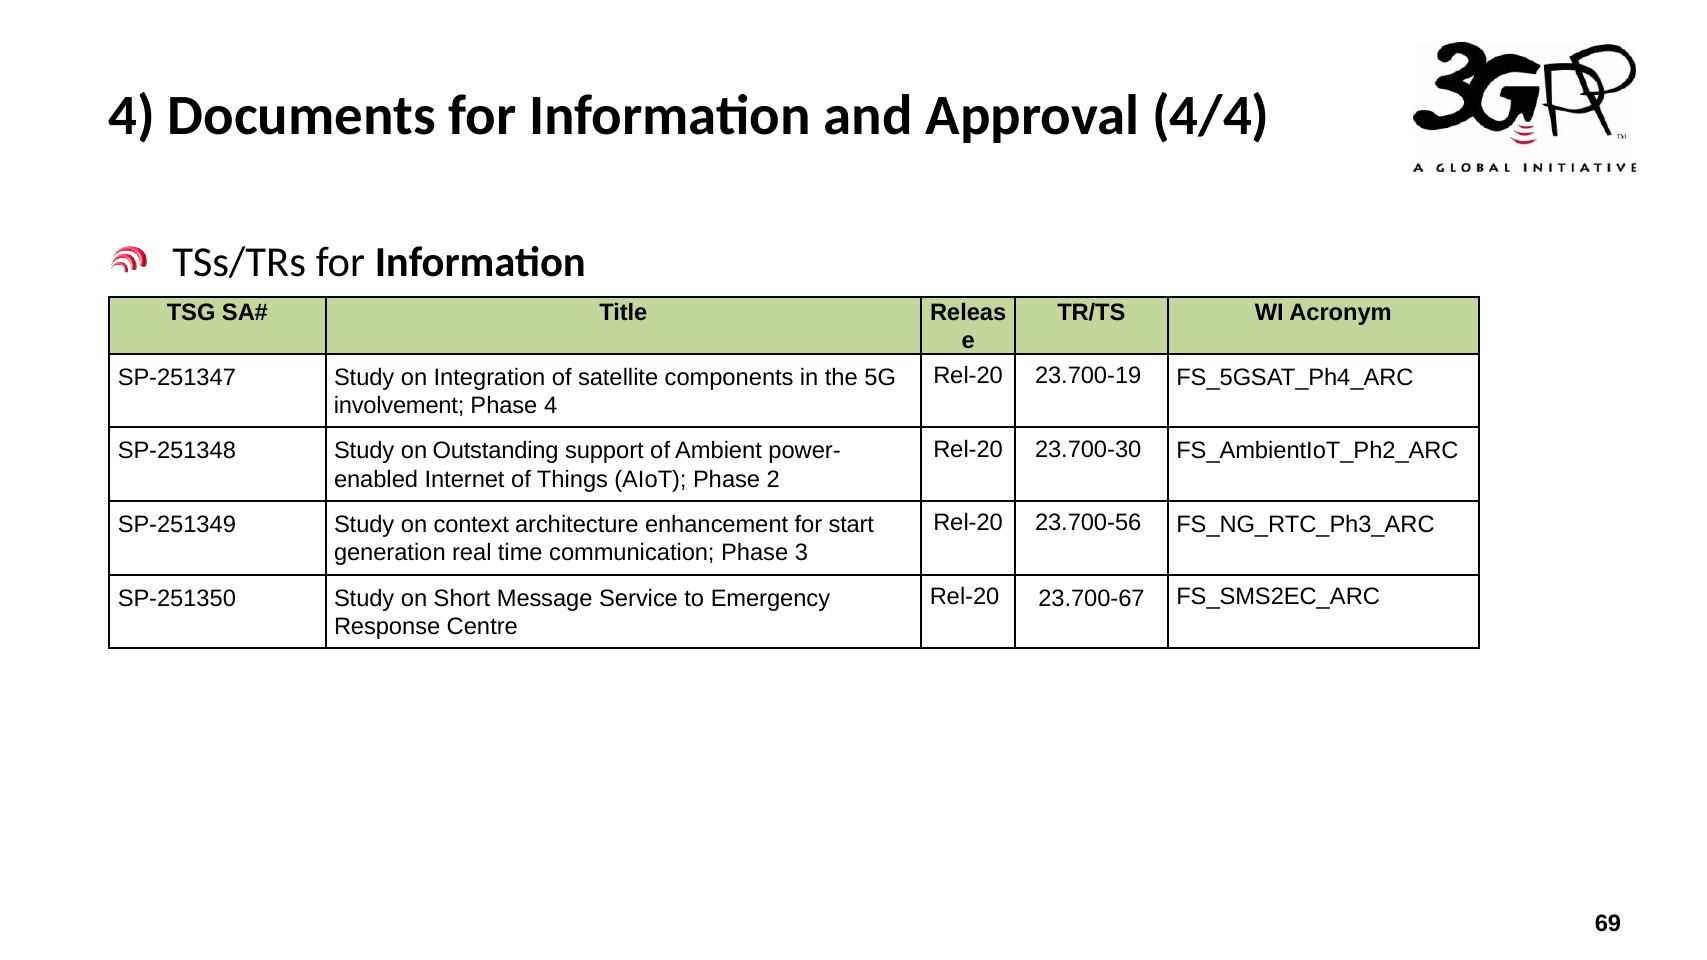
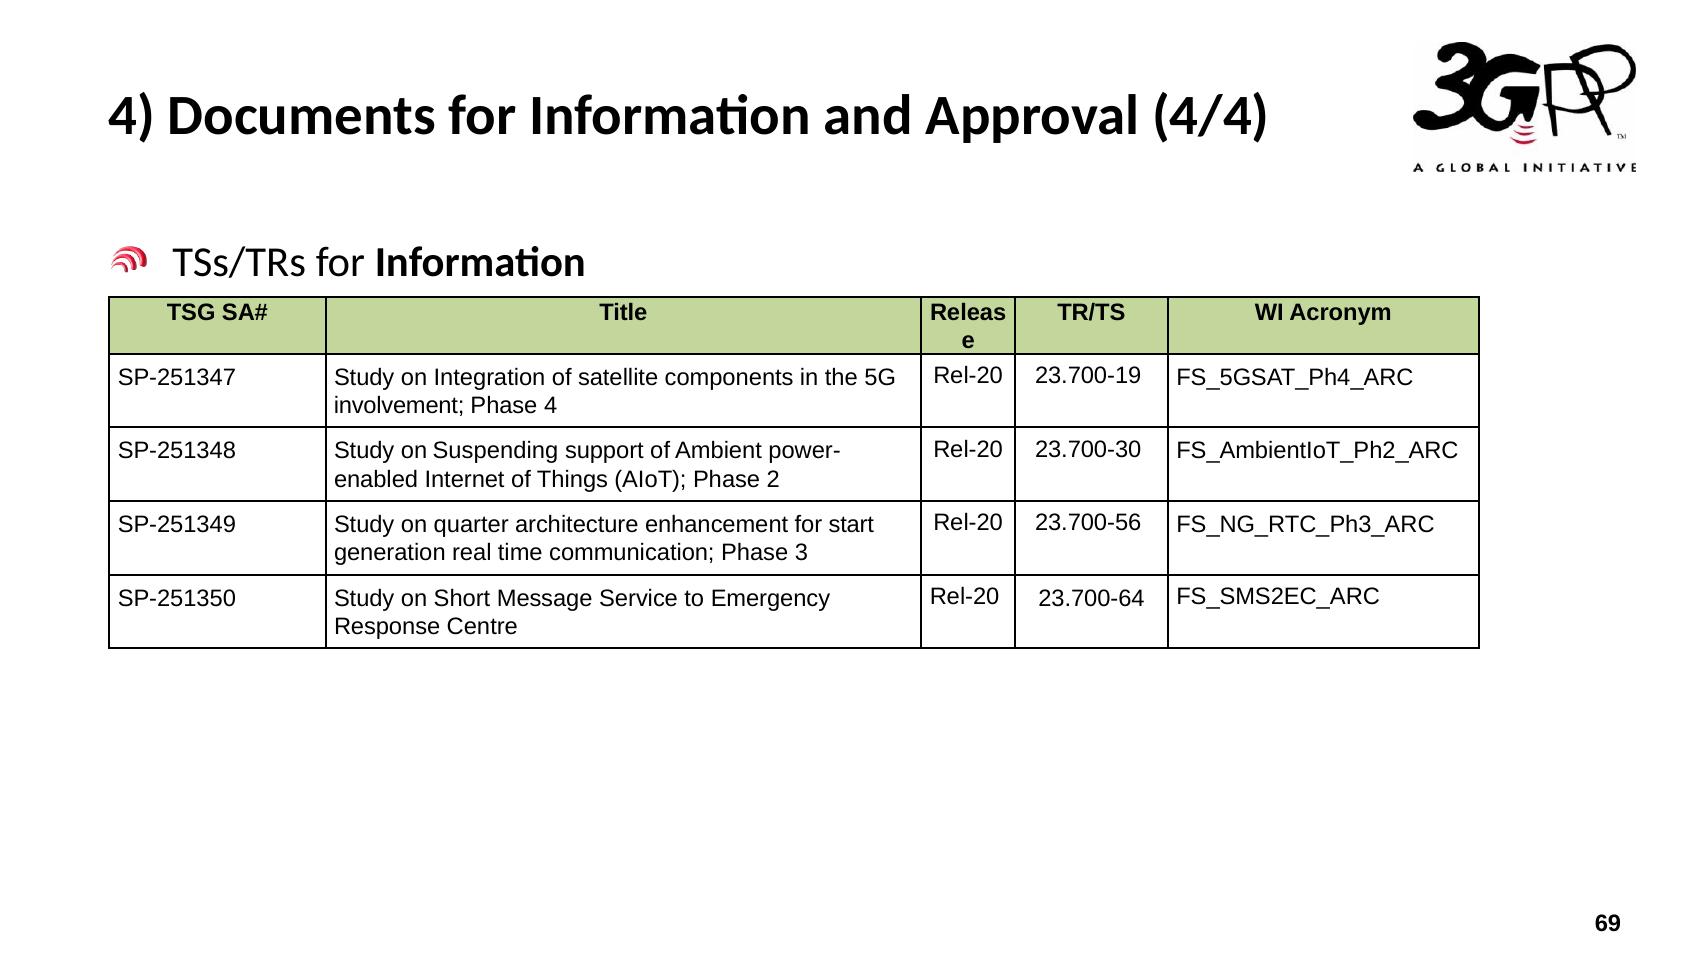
Outstanding: Outstanding -> Suspending
context: context -> quarter
23.700-67: 23.700-67 -> 23.700-64
